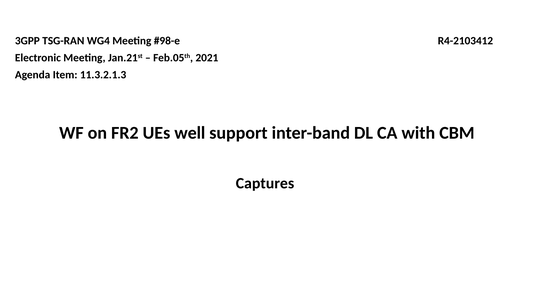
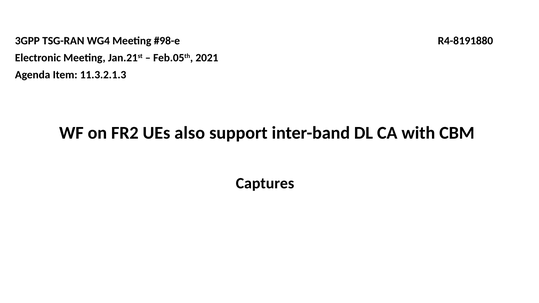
R4-2103412: R4-2103412 -> R4-8191880
well: well -> also
